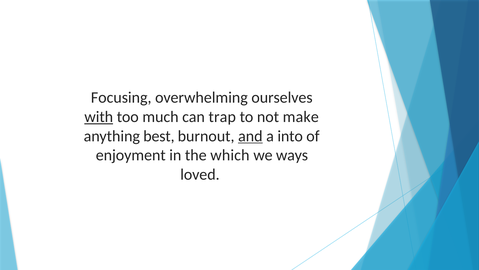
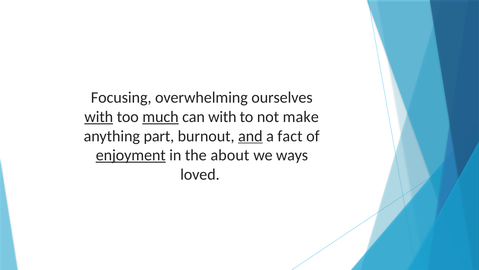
much underline: none -> present
can trap: trap -> with
best: best -> part
into: into -> fact
enjoyment underline: none -> present
which: which -> about
